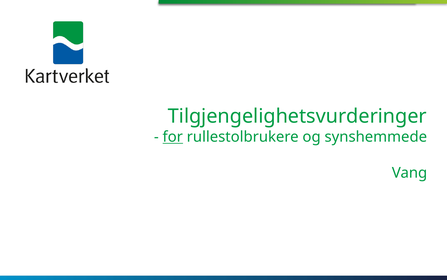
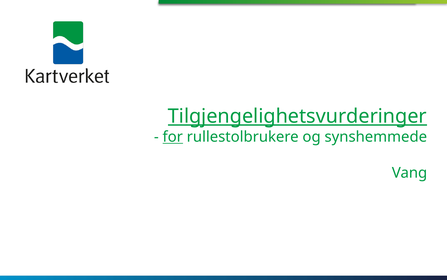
Tilgjengelighetsvurderinger underline: none -> present
